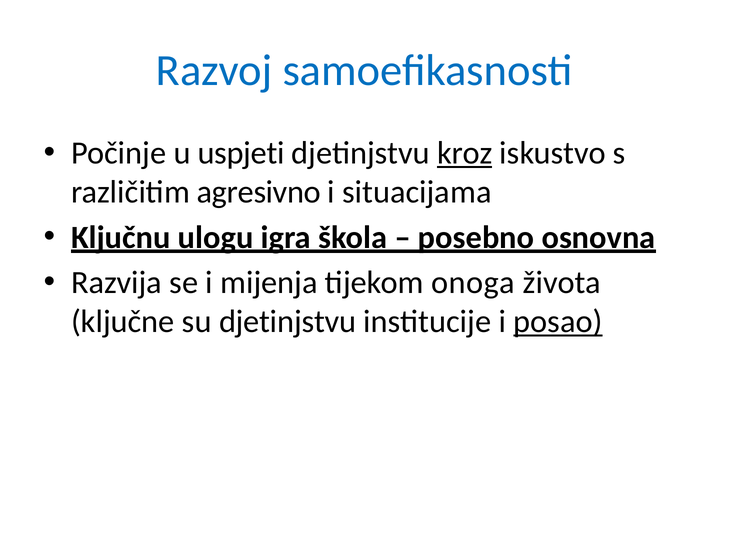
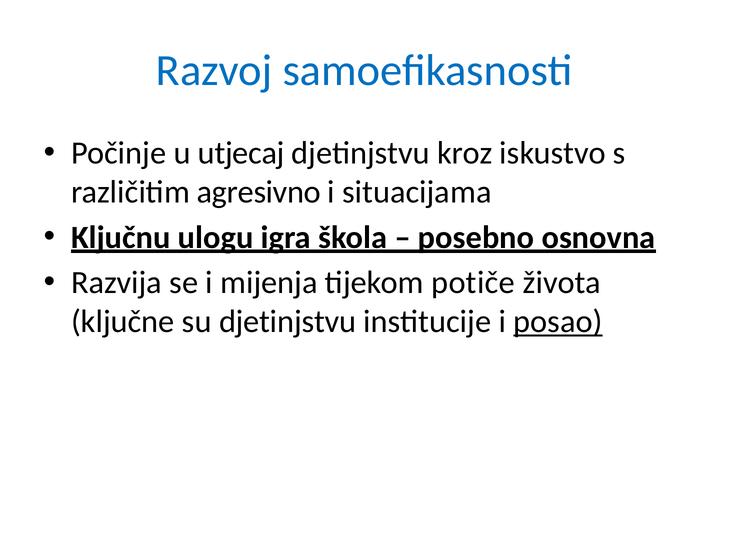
uspjeti: uspjeti -> utjecaj
kroz underline: present -> none
onoga: onoga -> potiče
